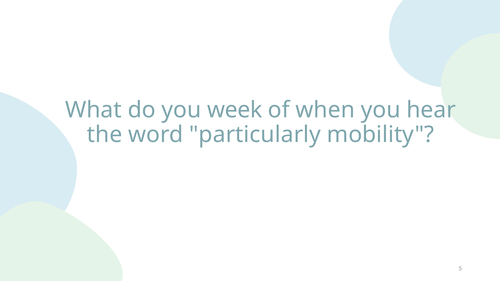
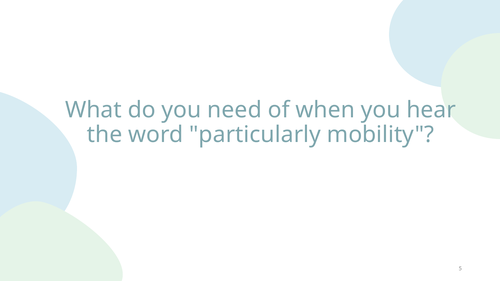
week: week -> need
